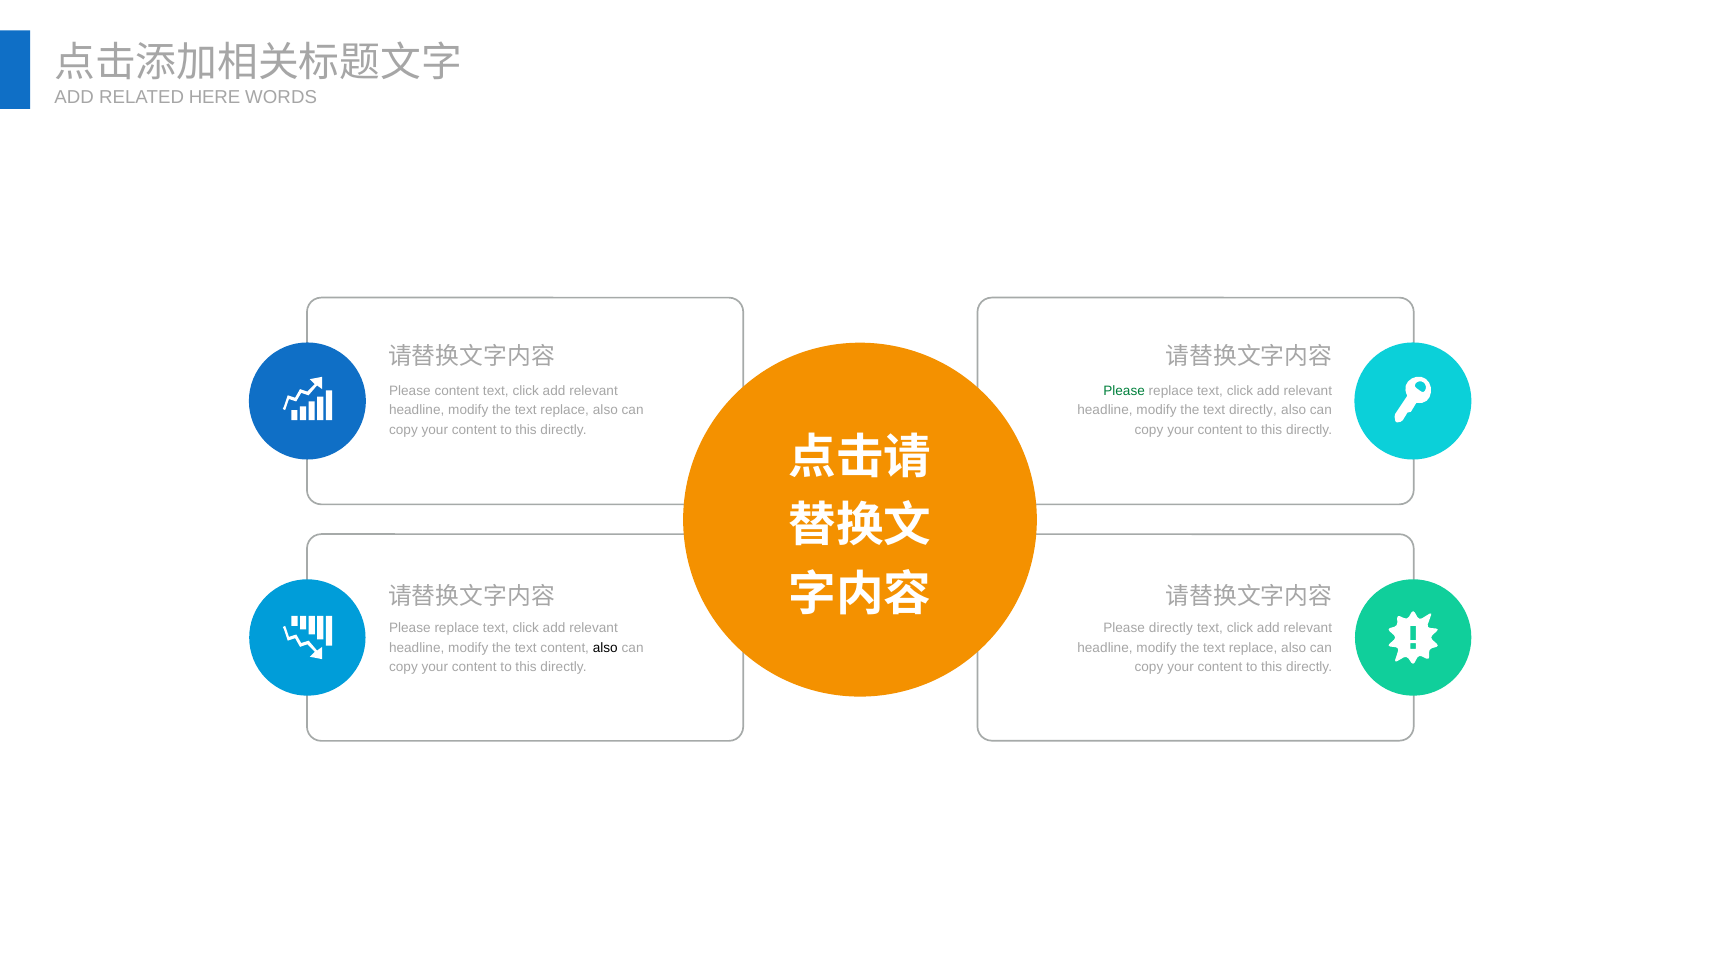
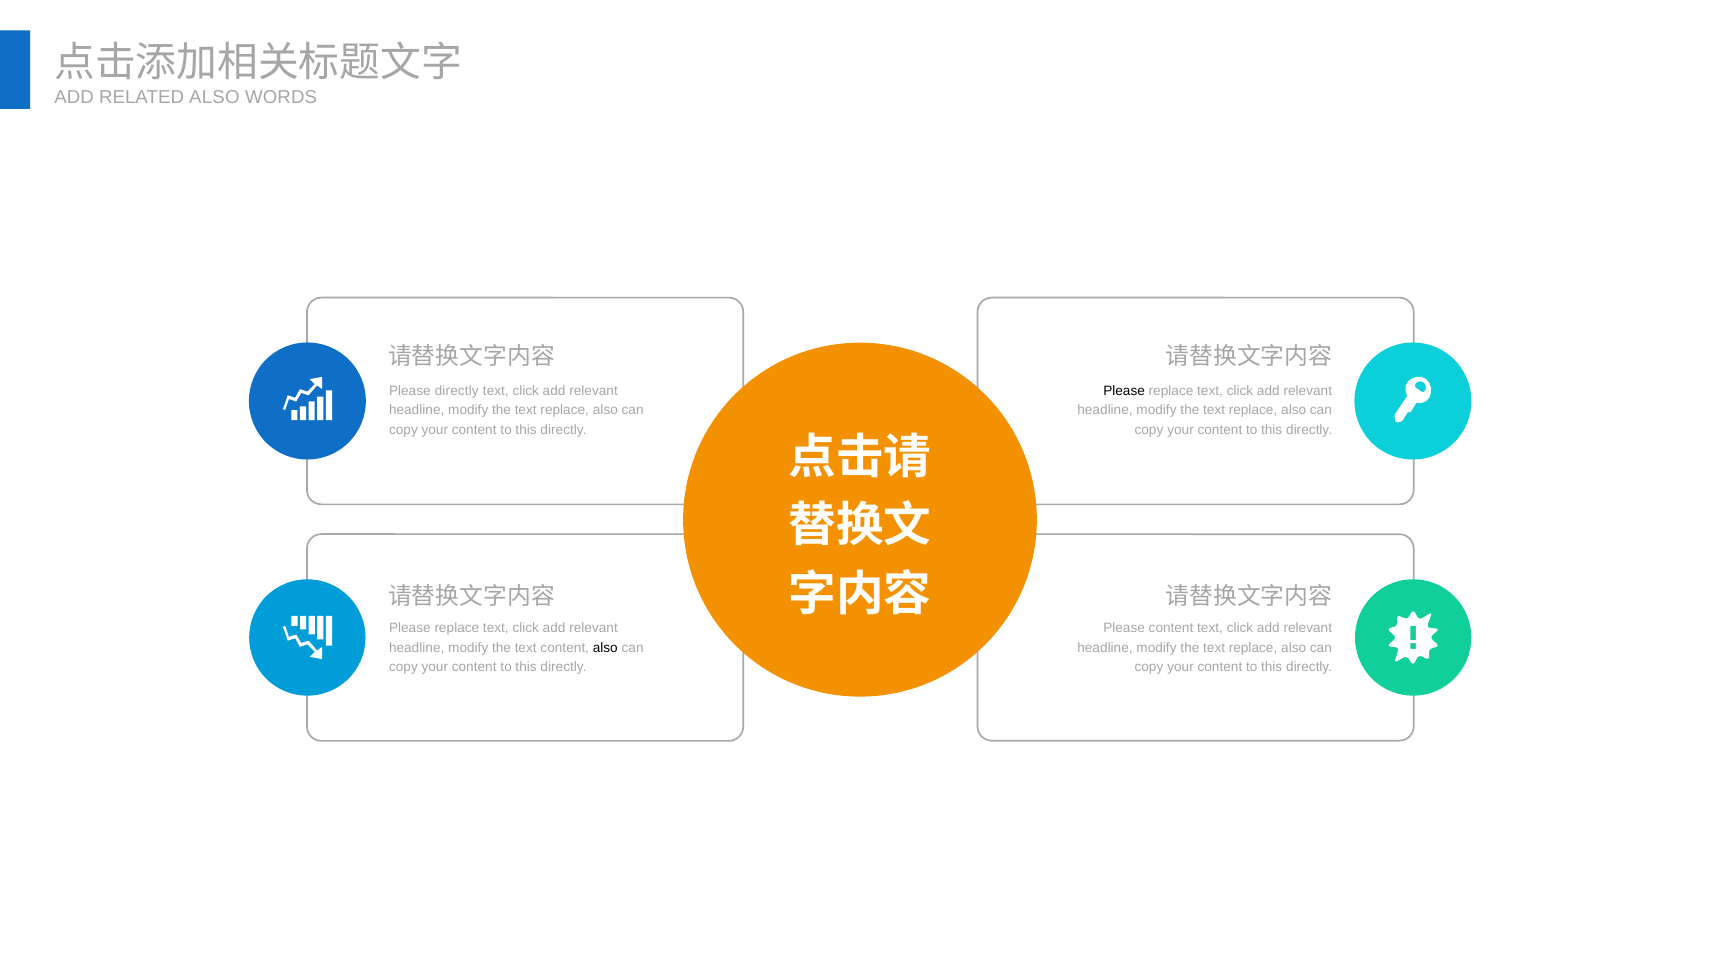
RELATED HERE: HERE -> ALSO
Please content: content -> directly
Please at (1124, 391) colour: green -> black
directly at (1253, 410): directly -> replace
Please directly: directly -> content
